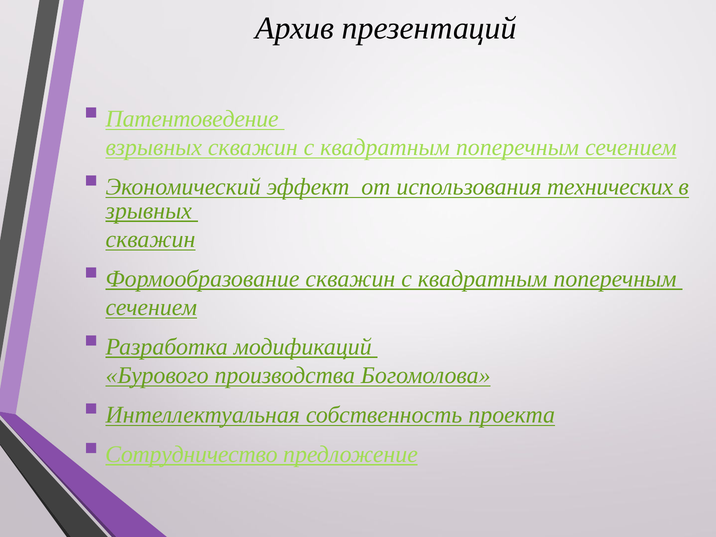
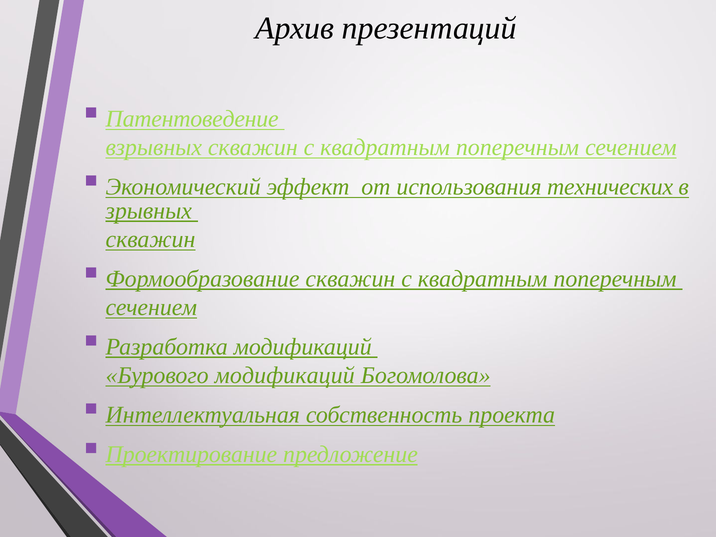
Бурового производства: производства -> модификаций
Сотрудничество: Сотрудничество -> Проектирование
